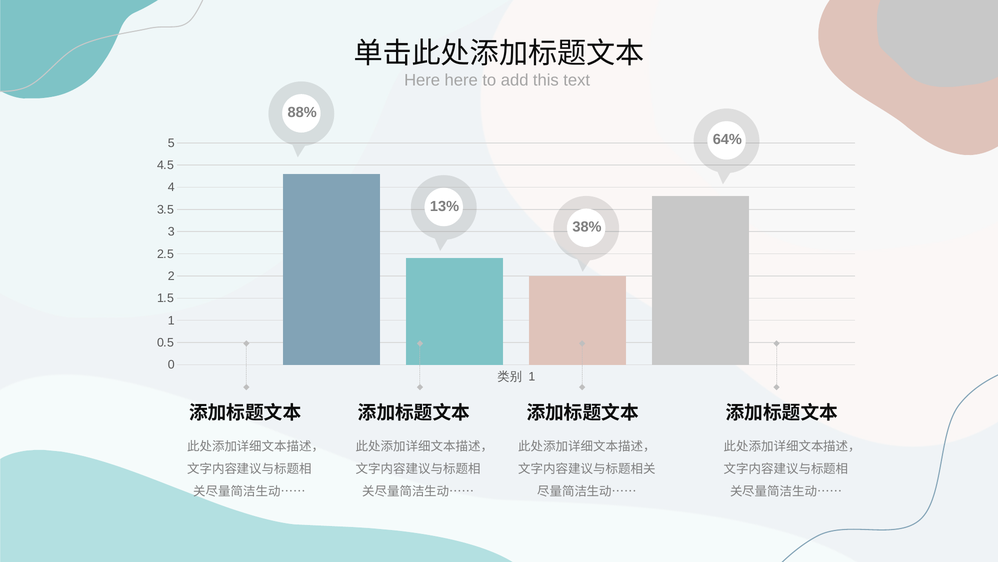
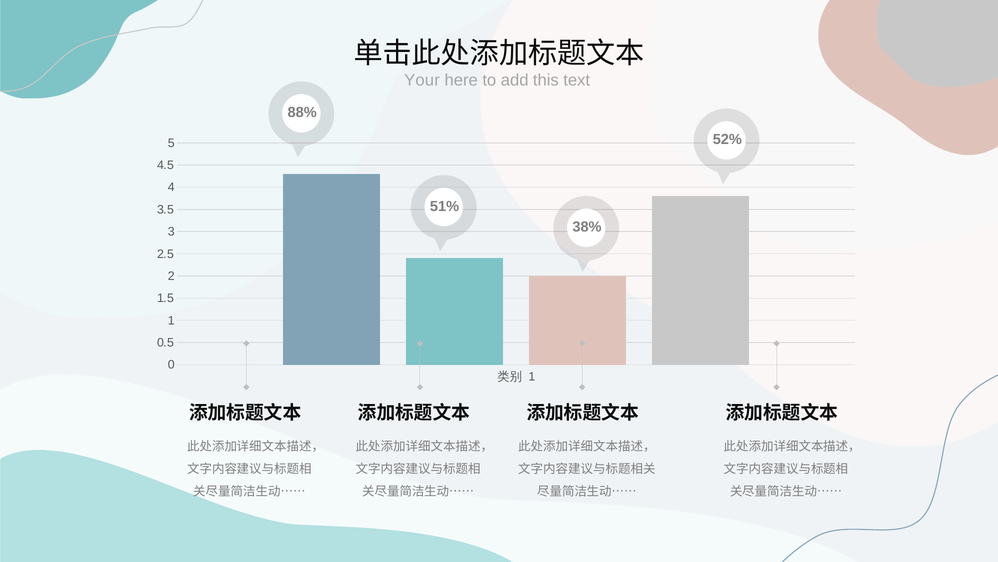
Here at (422, 80): Here -> Your
64%: 64% -> 52%
13%: 13% -> 51%
